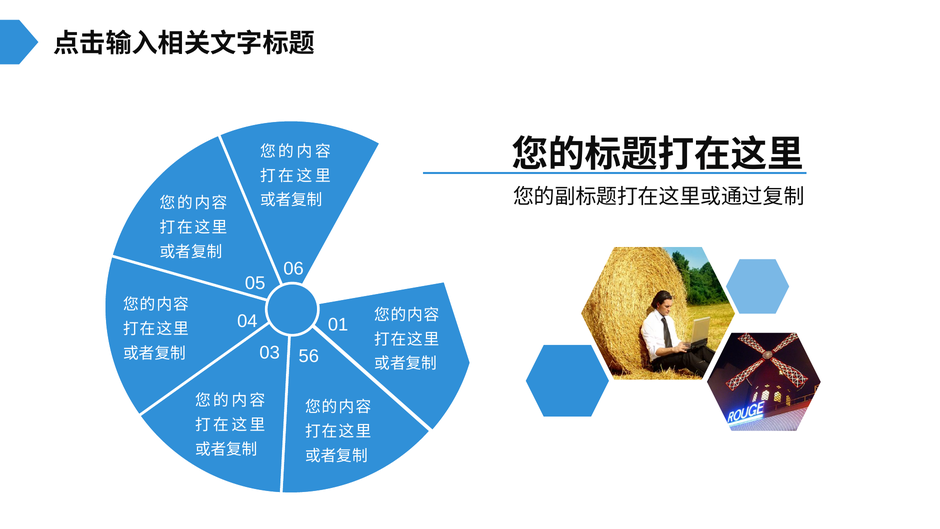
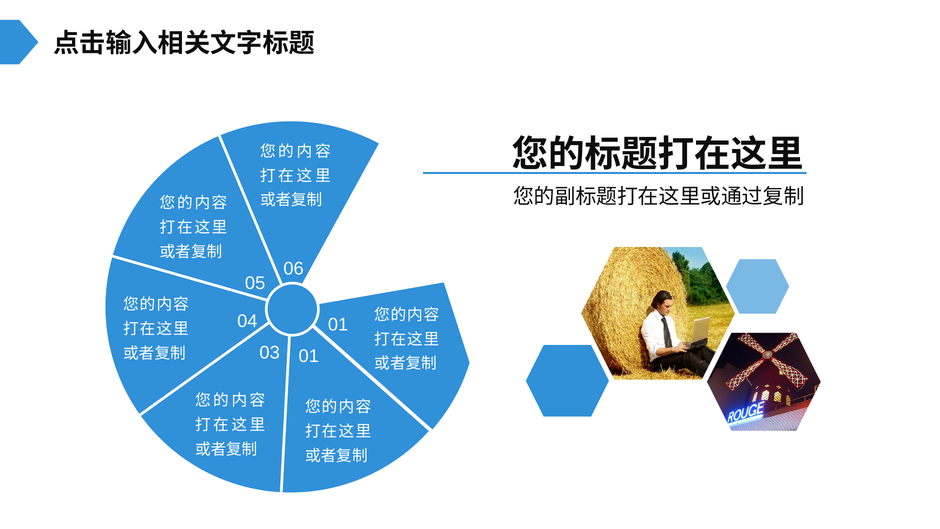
03 56: 56 -> 01
